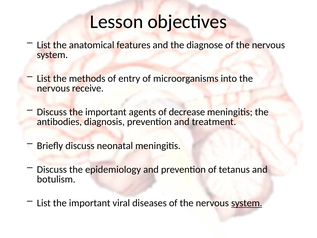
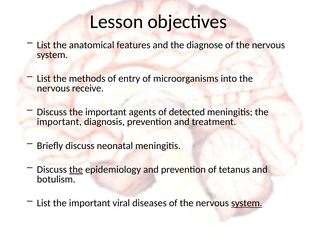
decrease: decrease -> detected
antibodies at (59, 122): antibodies -> important
the at (76, 169) underline: none -> present
